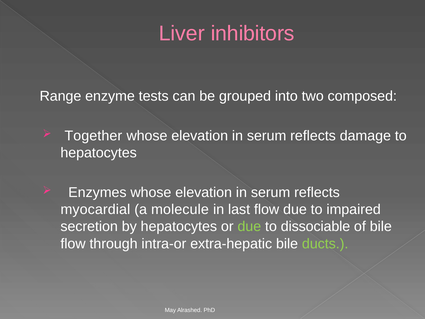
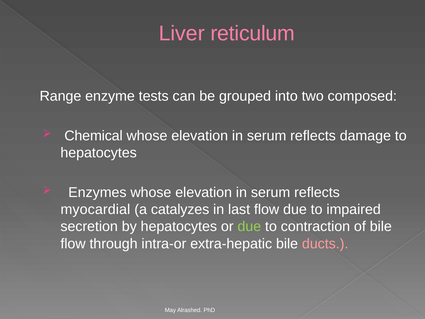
inhibitors: inhibitors -> reticulum
Together: Together -> Chemical
molecule: molecule -> catalyzes
dissociable: dissociable -> contraction
ducts colour: light green -> pink
